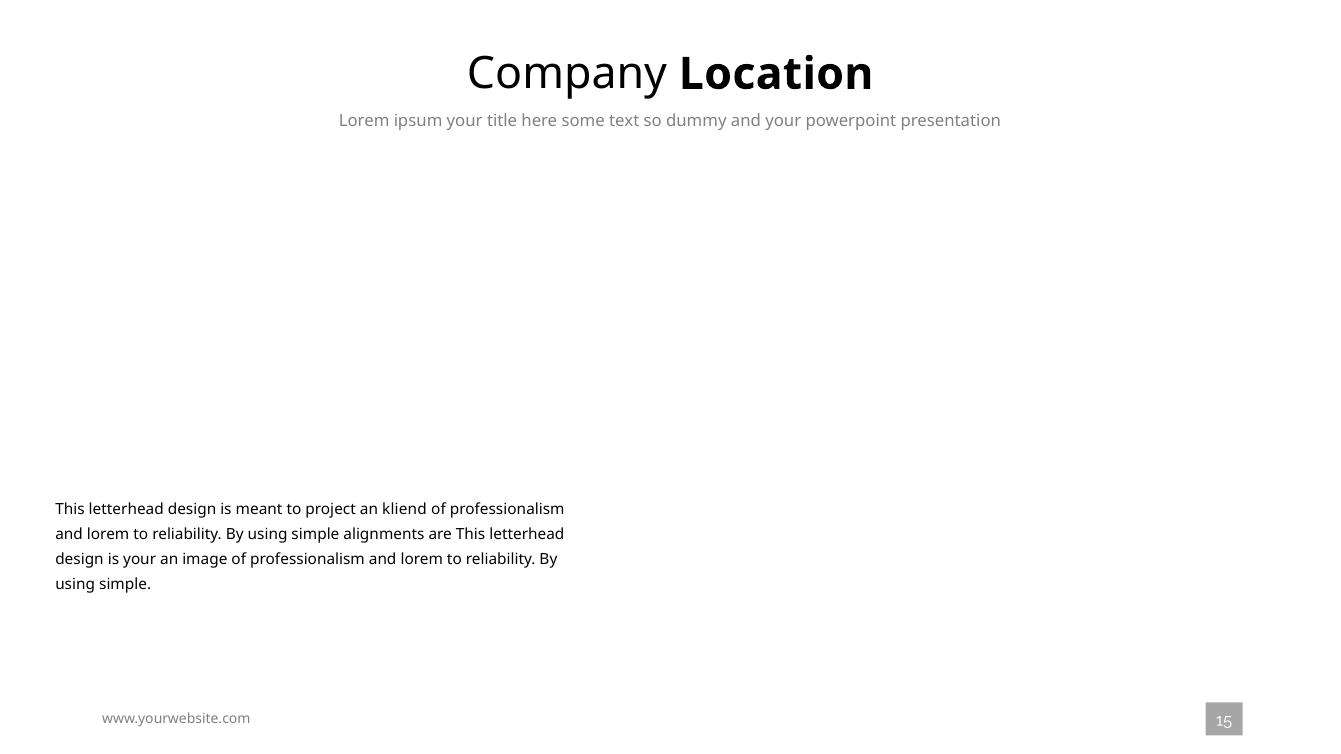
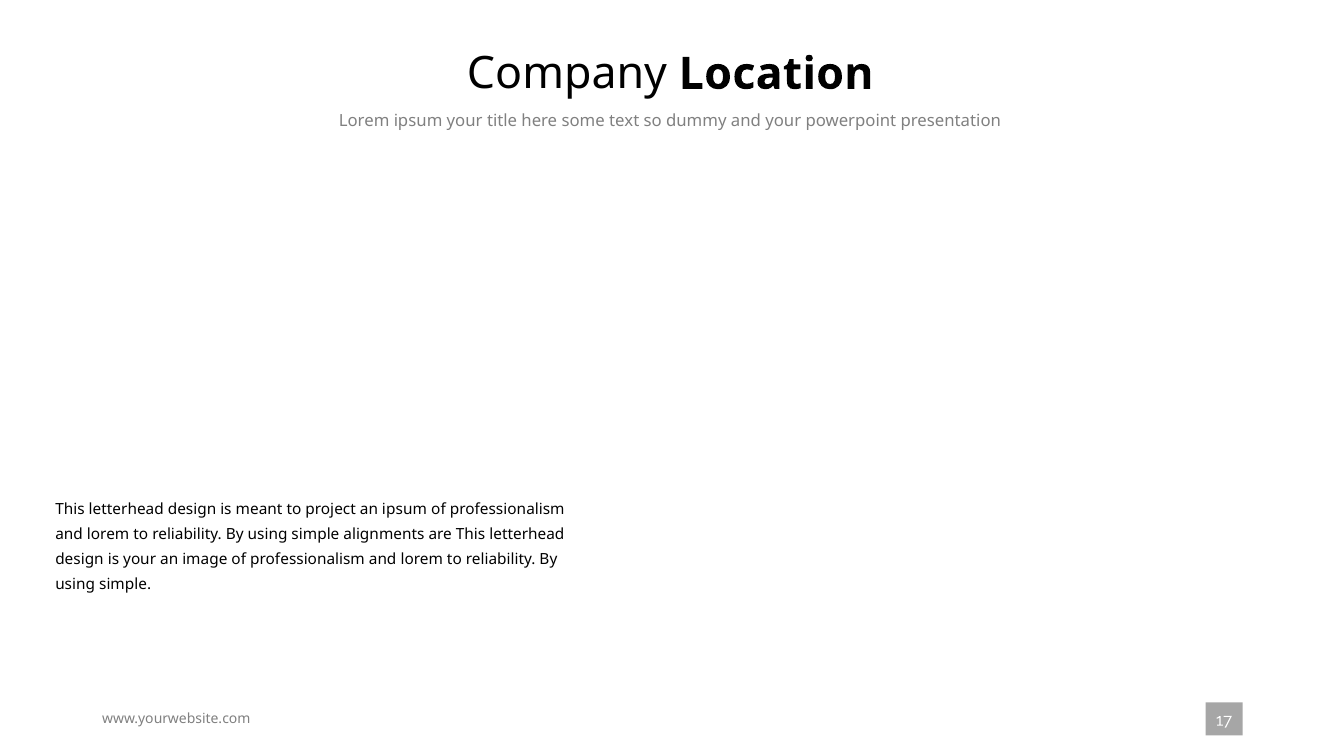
an kliend: kliend -> ipsum
15: 15 -> 17
